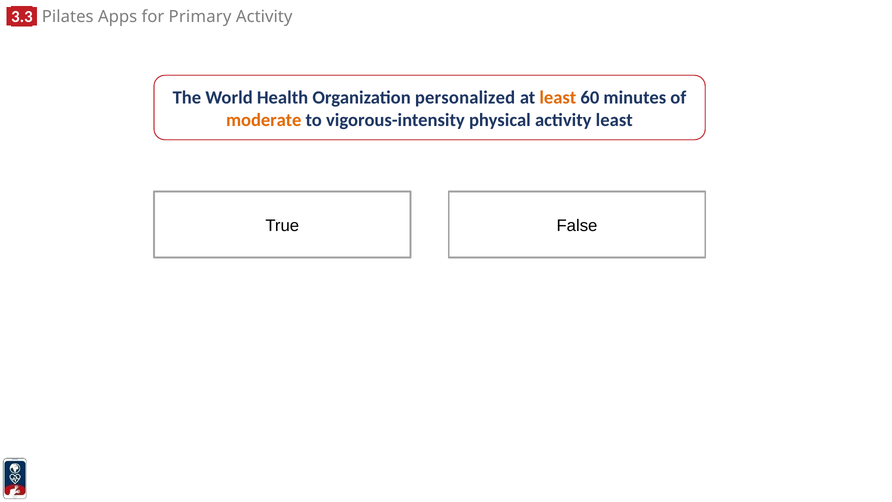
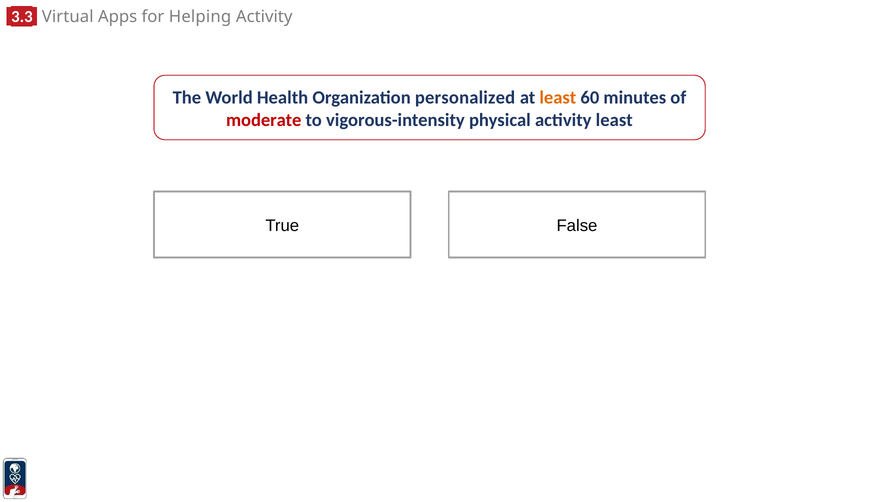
Pilates: Pilates -> Virtual
Primary: Primary -> Helping
moderate colour: orange -> red
